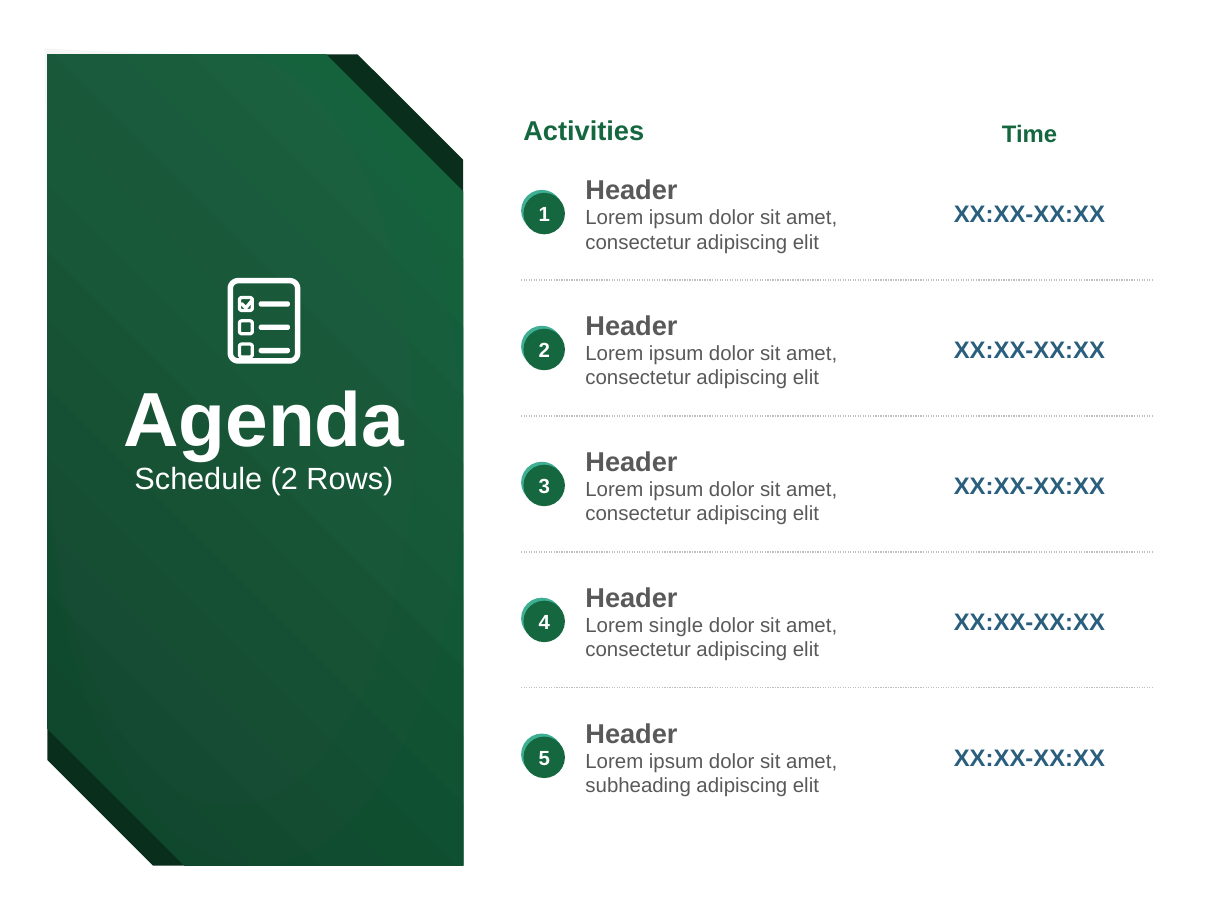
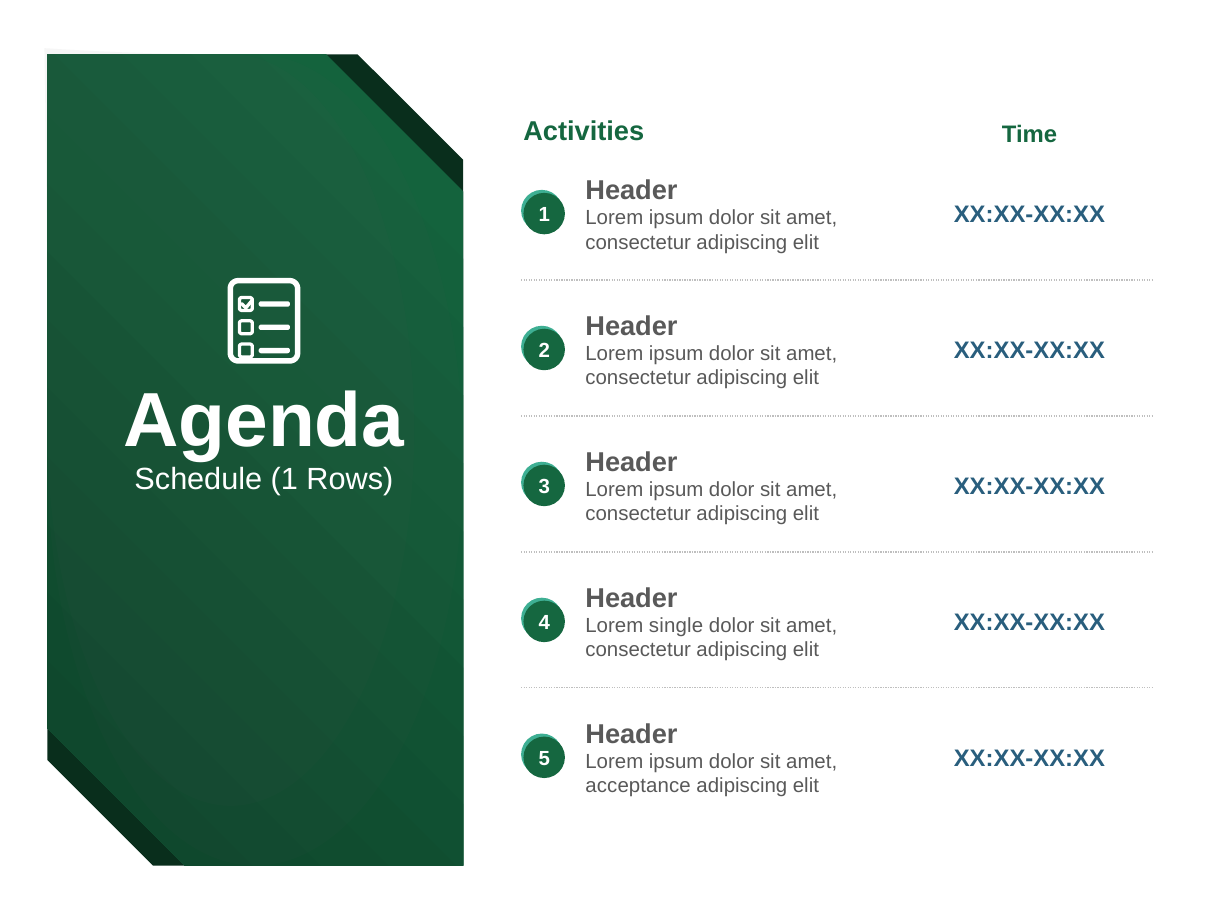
Schedule 2: 2 -> 1
subheading: subheading -> acceptance
